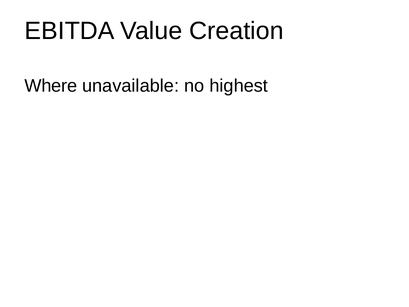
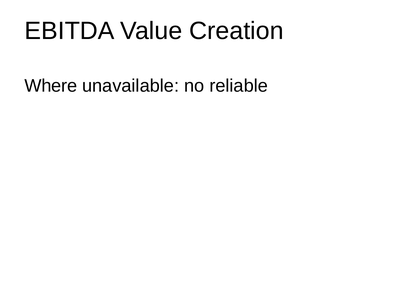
highest: highest -> reliable
